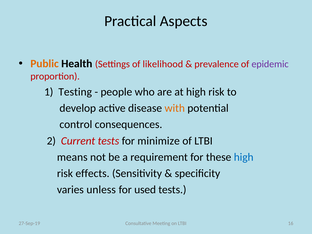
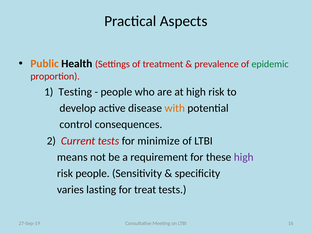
likelihood: likelihood -> treatment
epidemic colour: purple -> green
high at (244, 157) colour: blue -> purple
risk effects: effects -> people
unless: unless -> lasting
used: used -> treat
